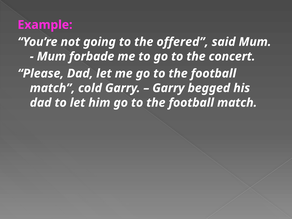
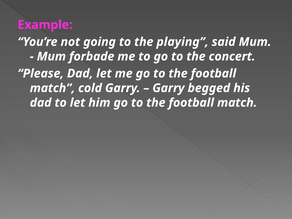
offered: offered -> playing
